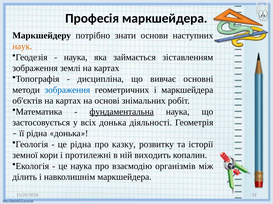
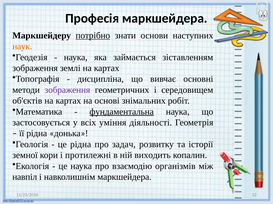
потрібно underline: none -> present
зображення at (67, 90) colour: blue -> purple
і маркшейдера: маркшейдера -> середовищем
всіх донька: донька -> уміння
казку: казку -> задач
ділить: ділить -> навпіл
